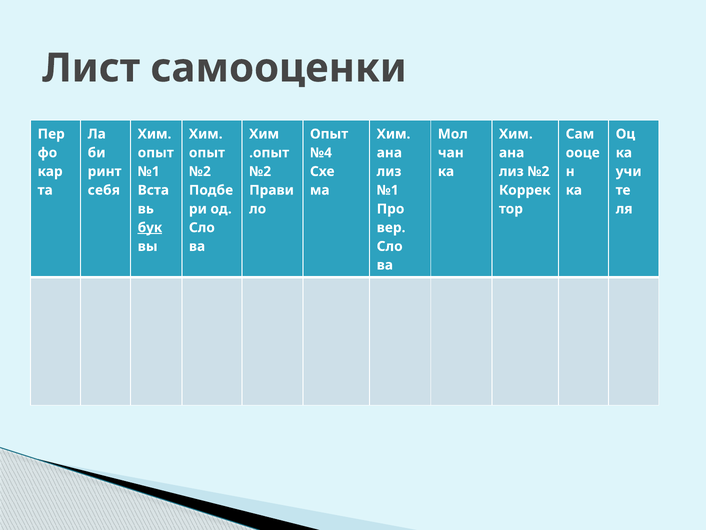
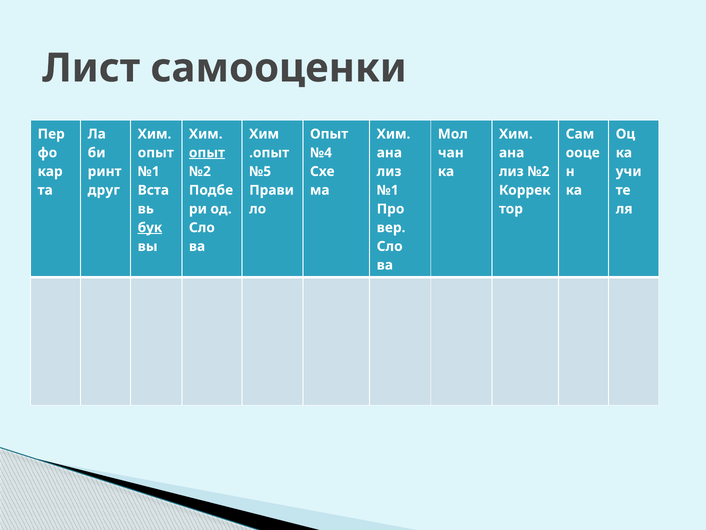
опыт at (207, 153) underline: none -> present
№2 at (260, 171): №2 -> №5
себя: себя -> друг
